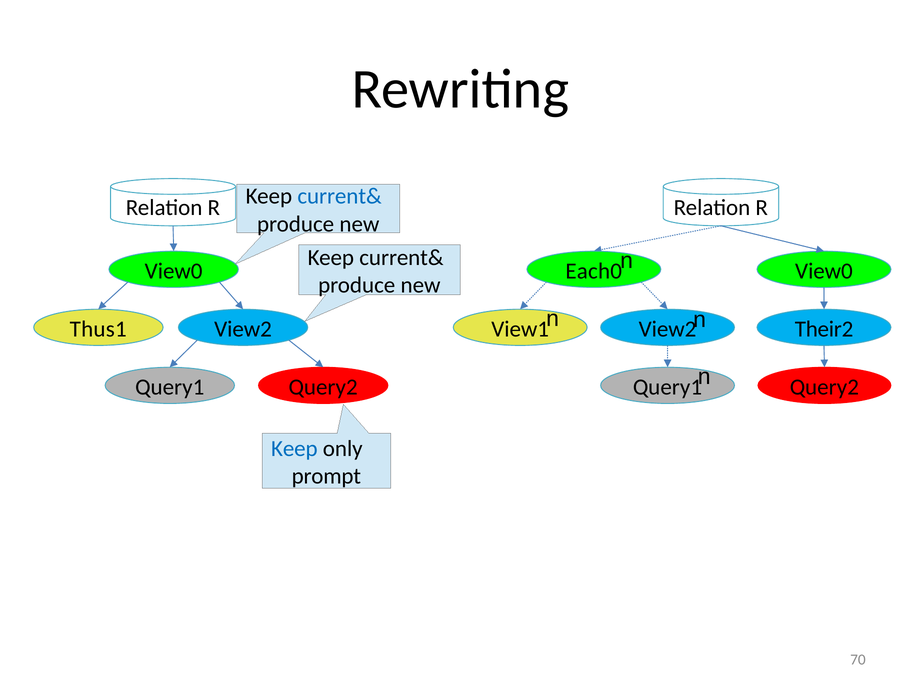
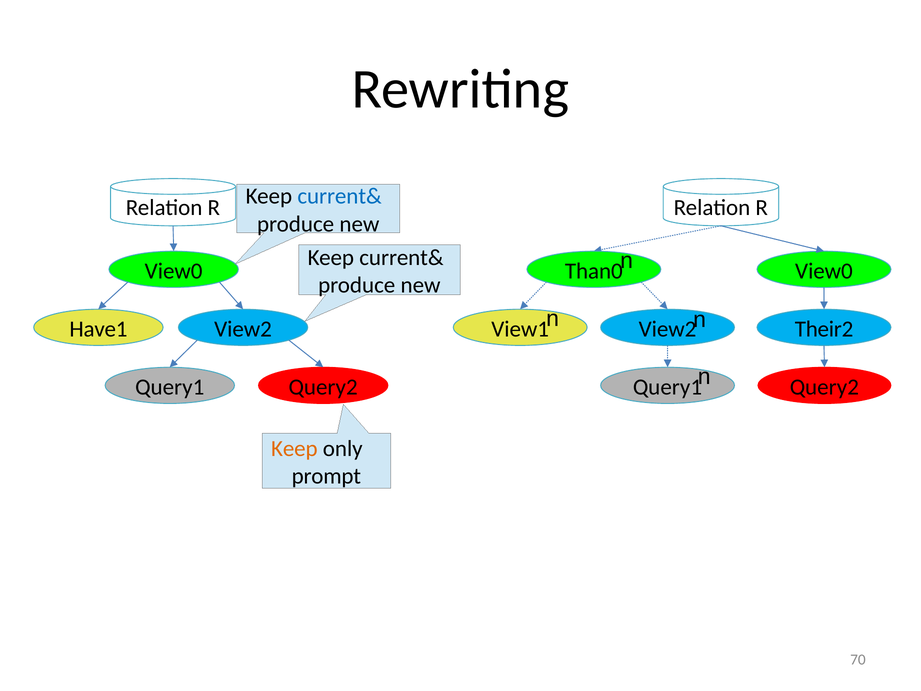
Each0: Each0 -> Than0
Thus1: Thus1 -> Have1
Keep at (294, 448) colour: blue -> orange
